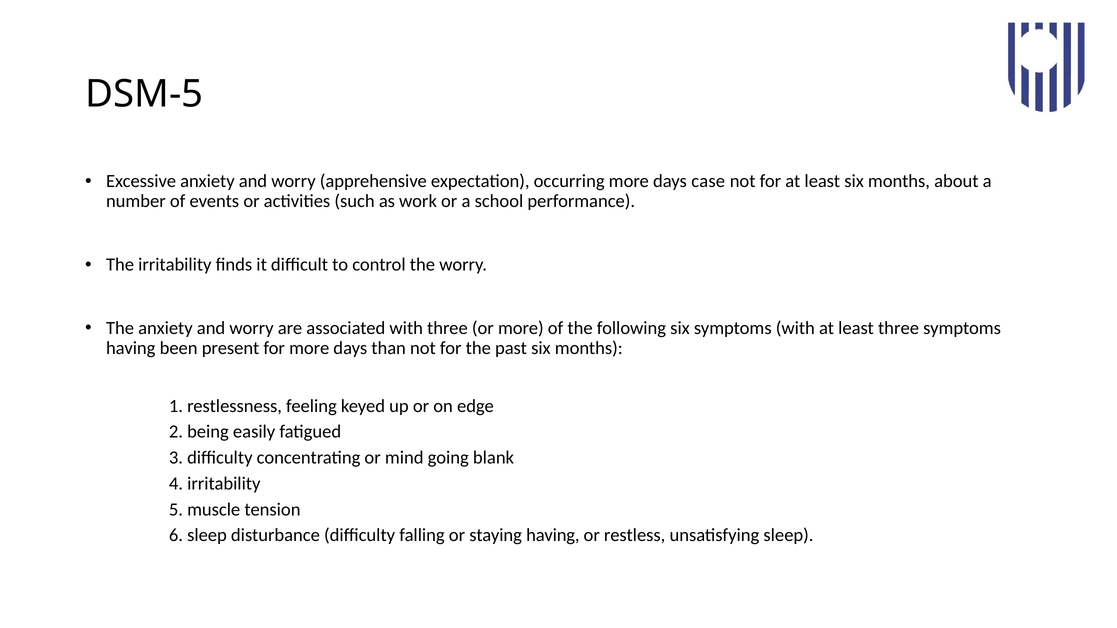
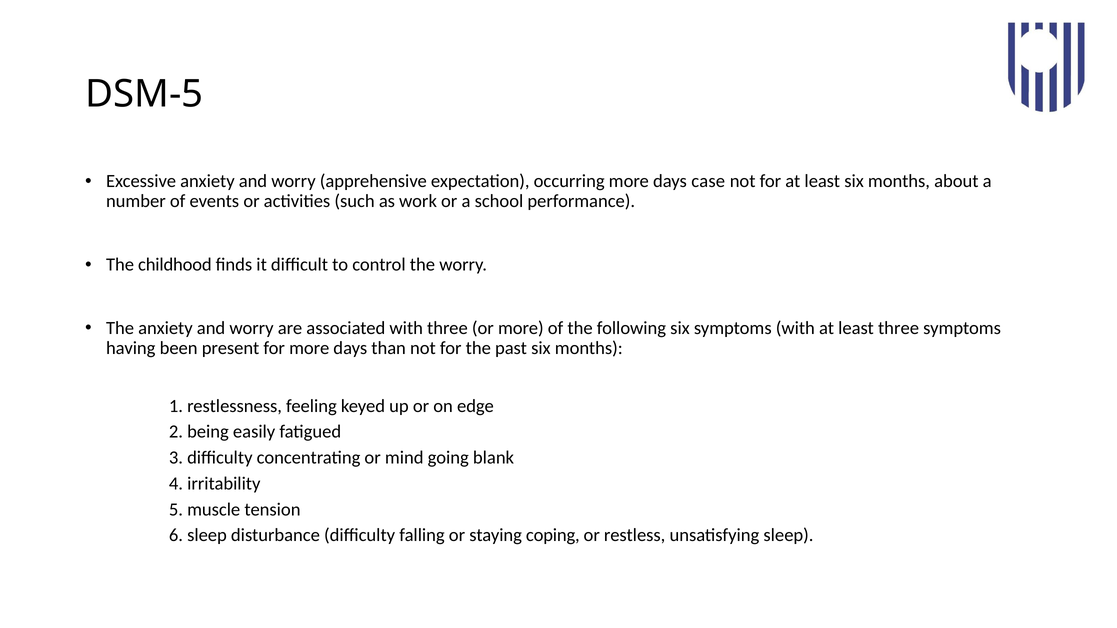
The irritability: irritability -> childhood
staying having: having -> coping
